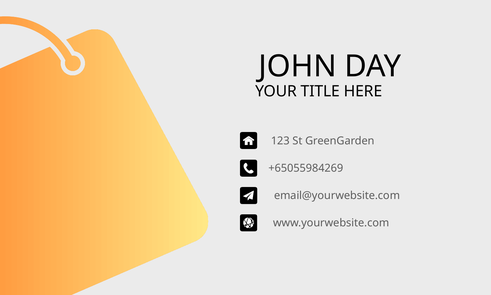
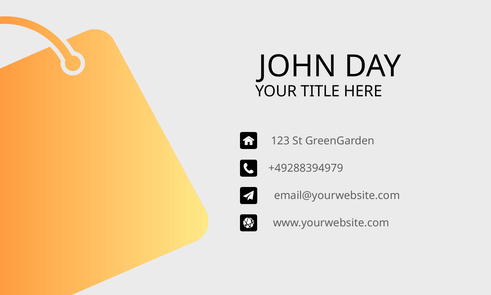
+65055984269: +65055984269 -> +49288394979
